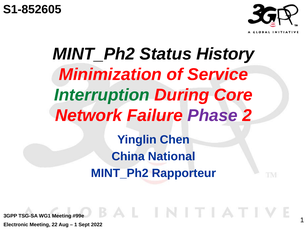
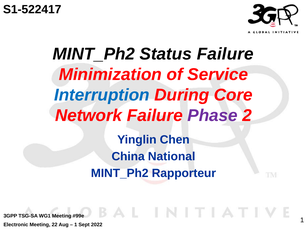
S1-852605: S1-852605 -> S1-522417
Status History: History -> Failure
Interruption colour: green -> blue
